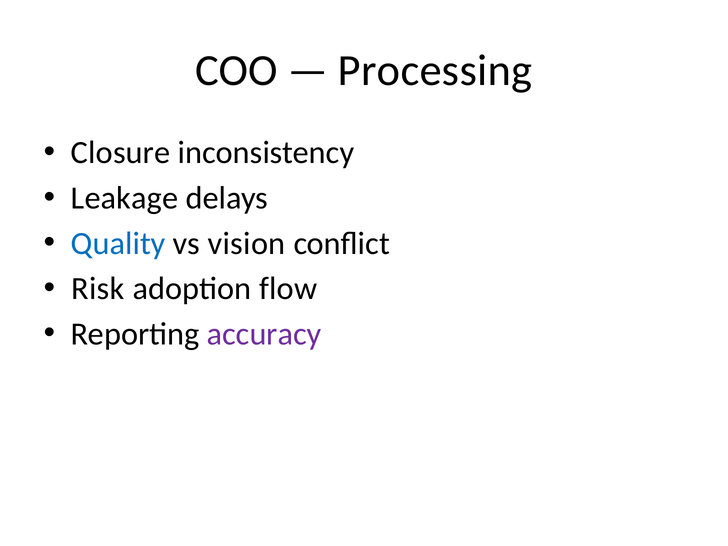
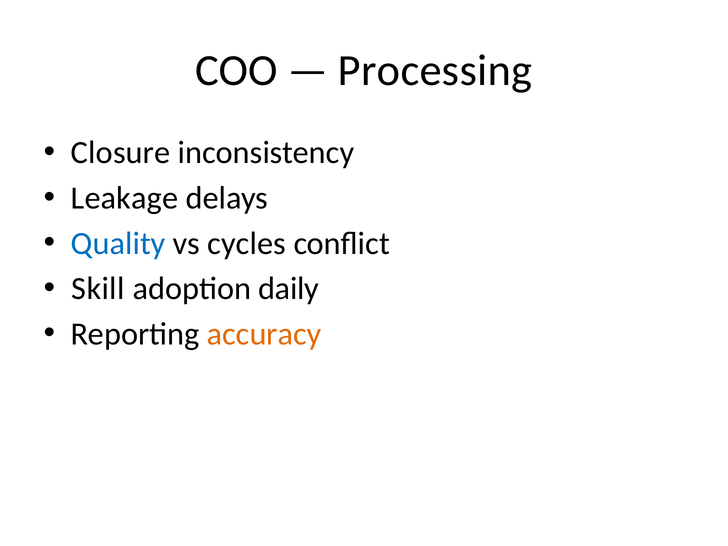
vision: vision -> cycles
Risk: Risk -> Skill
flow: flow -> daily
accuracy colour: purple -> orange
